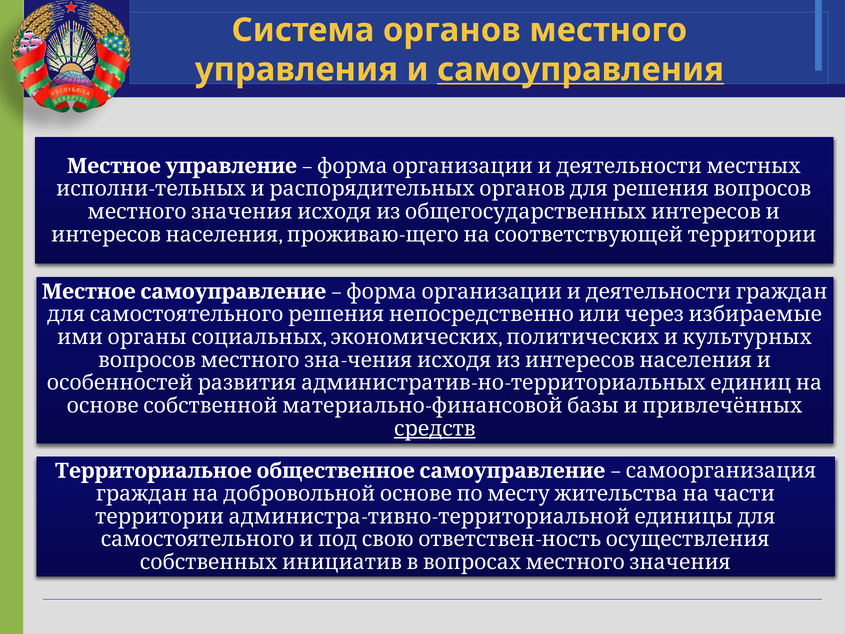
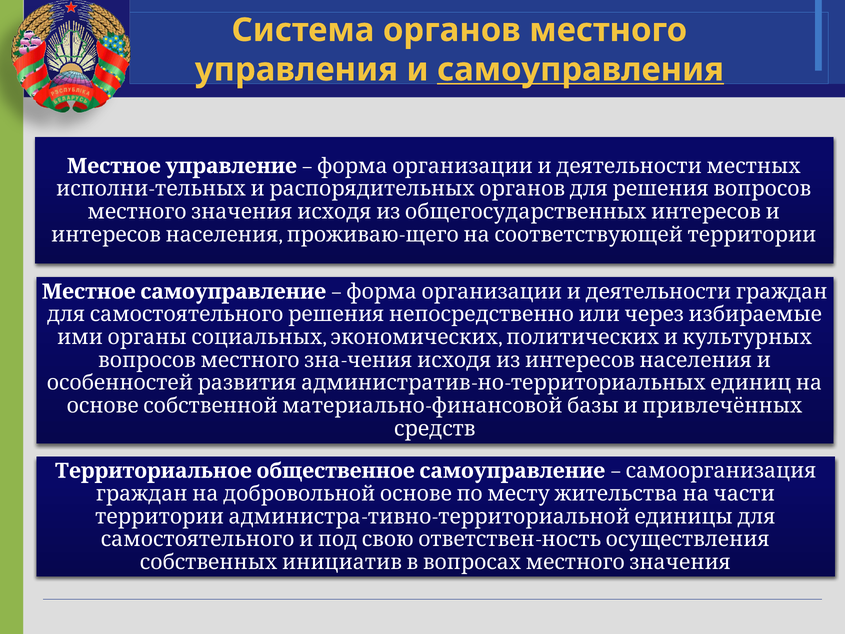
средств underline: present -> none
